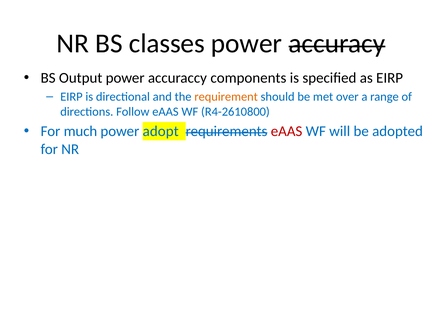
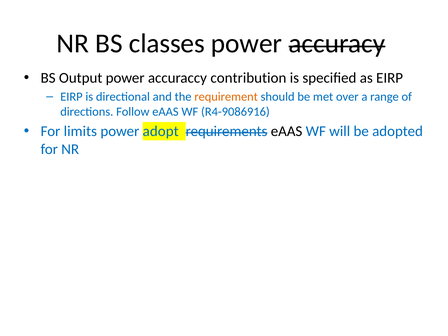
components: components -> contribution
R4-2610800: R4-2610800 -> R4-9086916
much: much -> limits
eAAS at (287, 131) colour: red -> black
